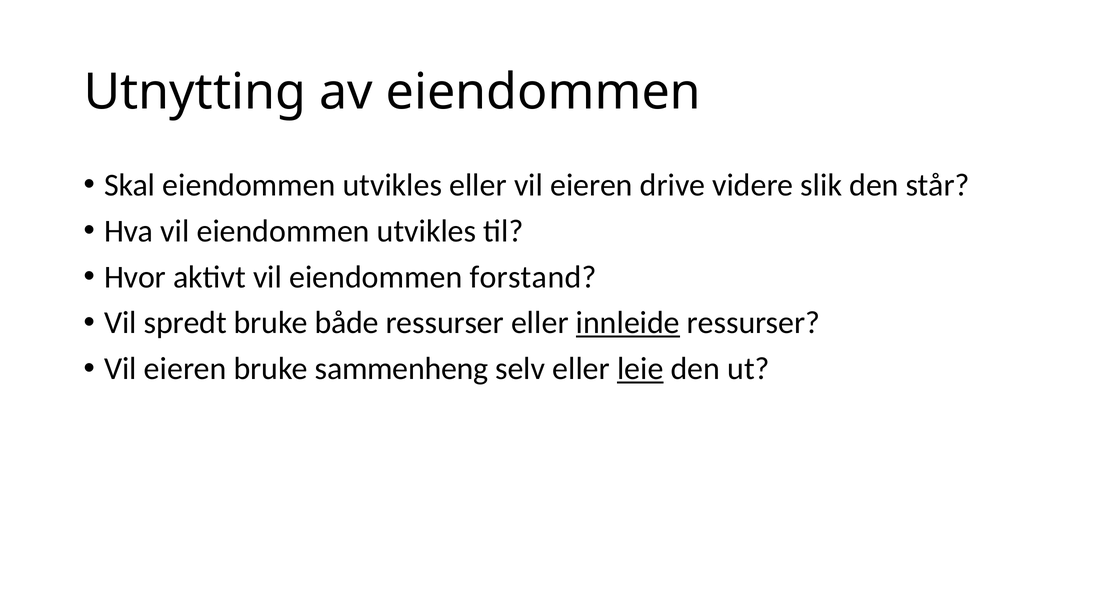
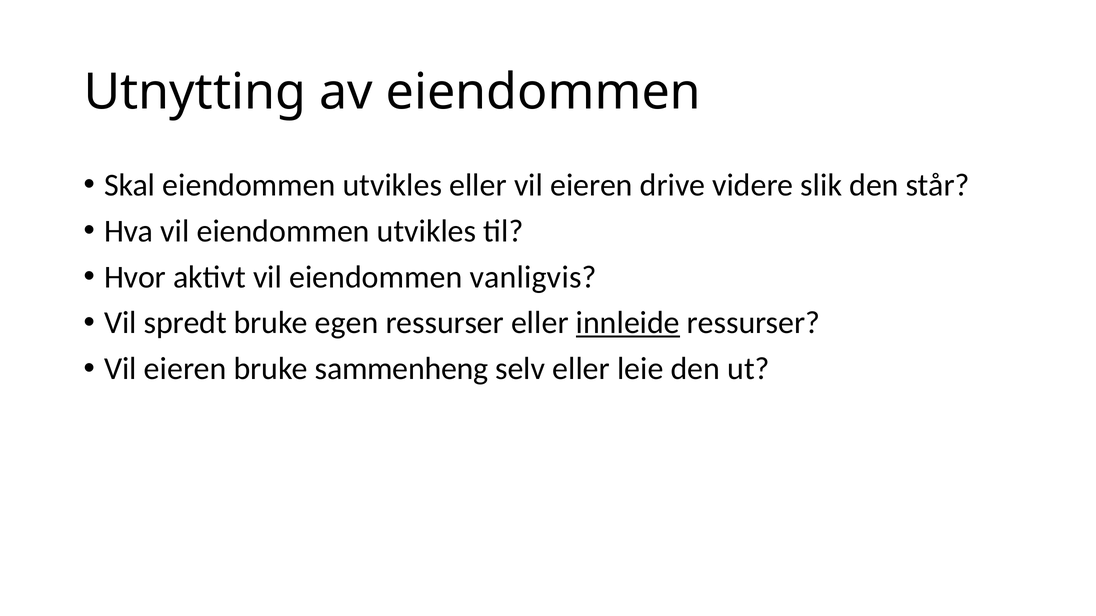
forstand: forstand -> vanligvis
både: både -> egen
leie underline: present -> none
